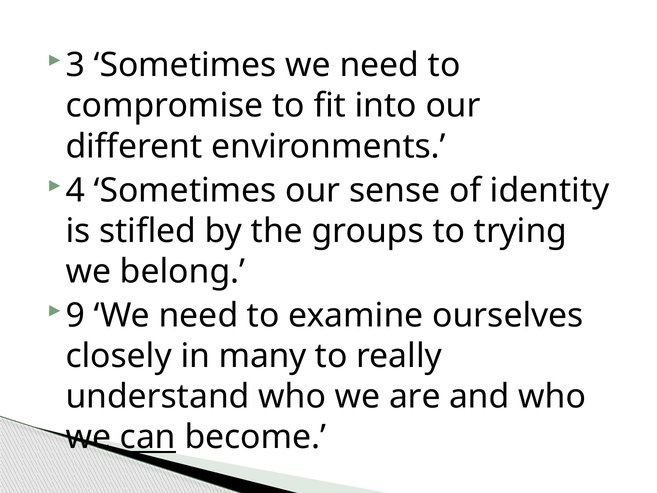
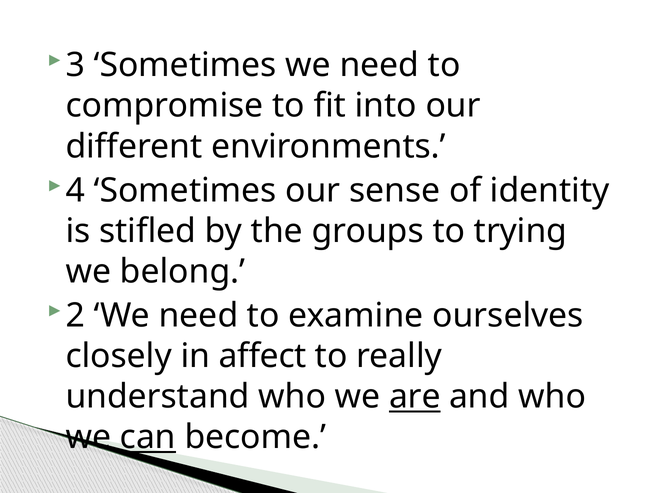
9: 9 -> 2
many: many -> affect
are underline: none -> present
